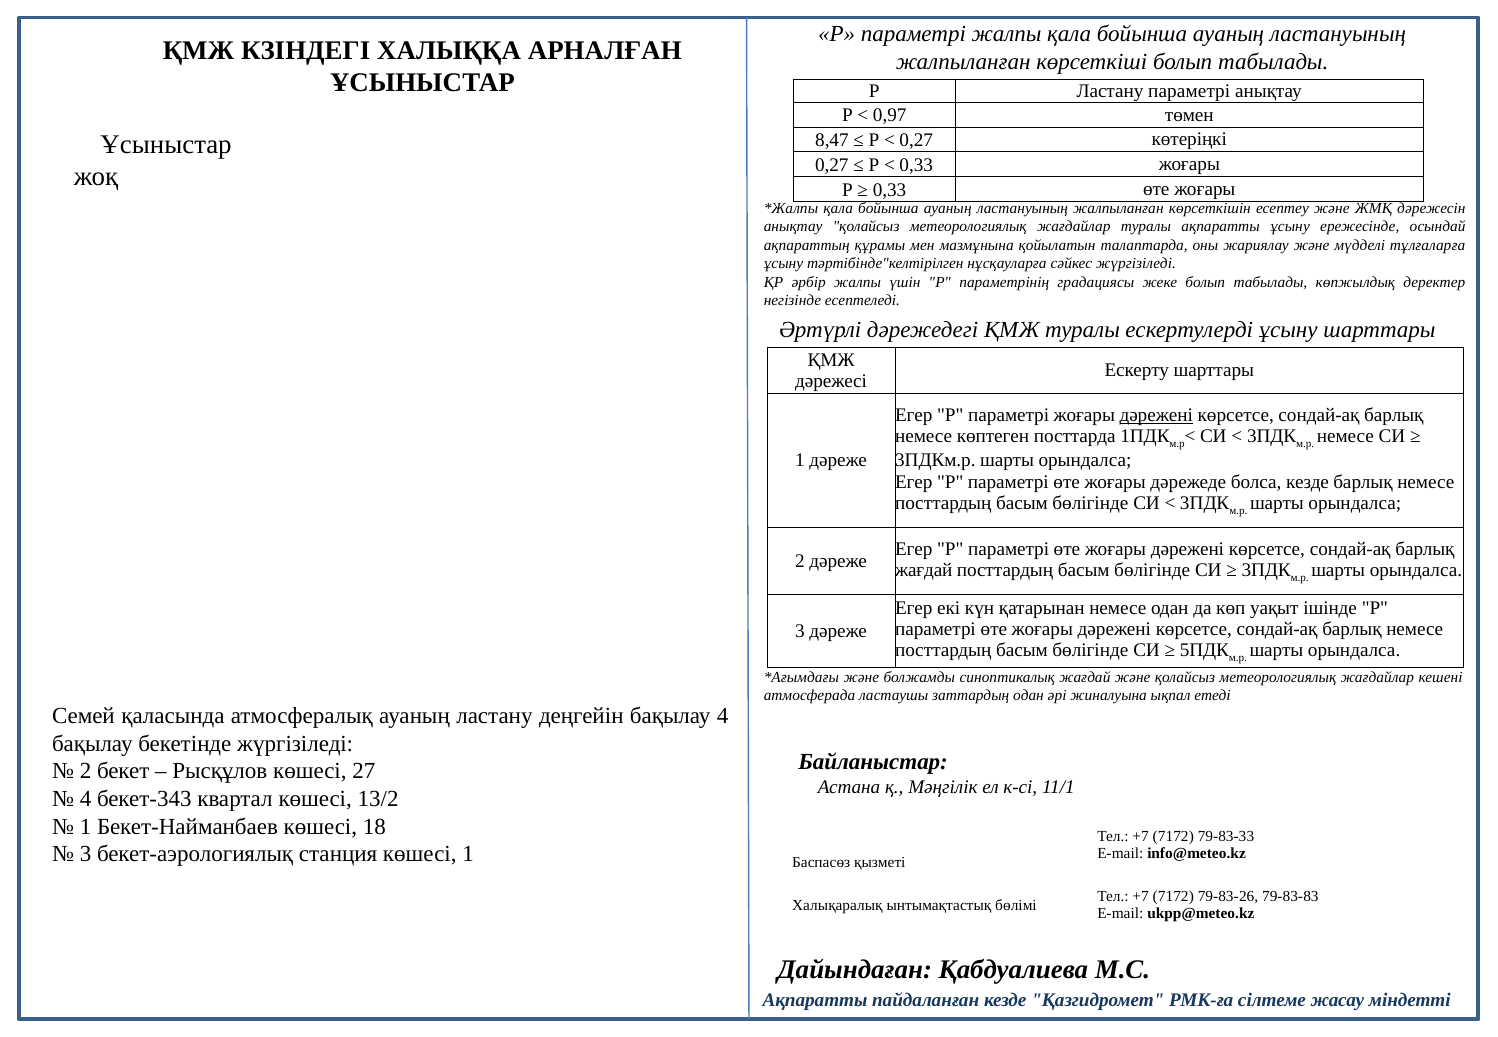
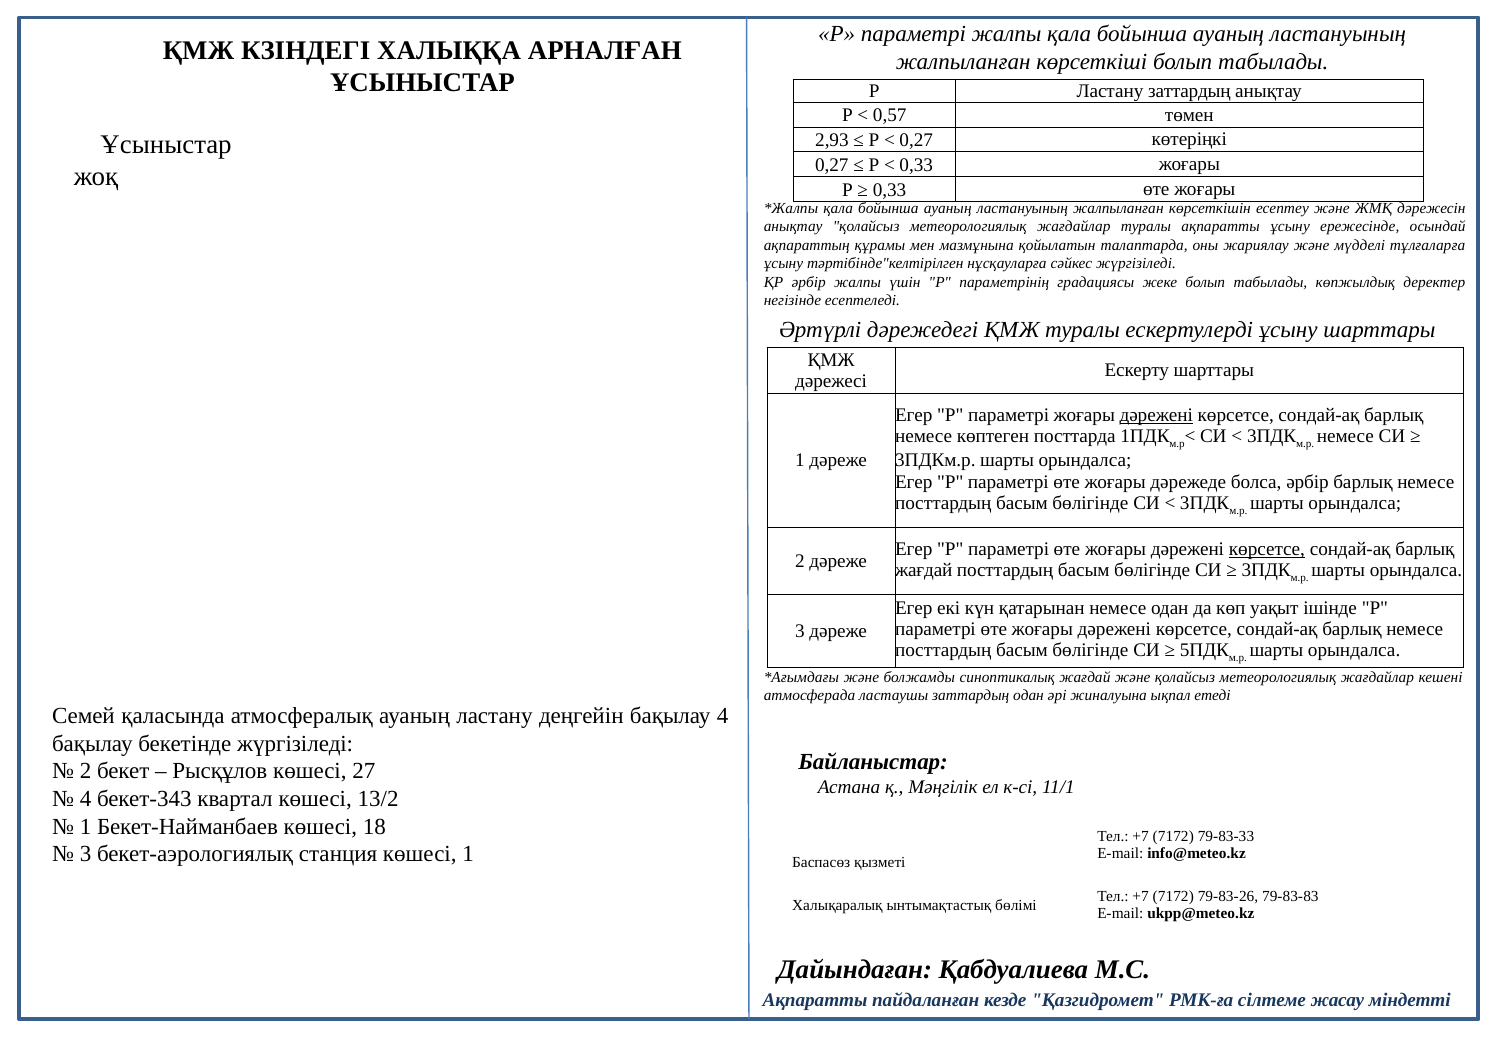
Ластану параметрі: параметрі -> заттардың
0,97: 0,97 -> 0,57
8,47: 8,47 -> 2,93
болса кезде: кезде -> әрбір
көрсетсе at (1267, 549) underline: none -> present
